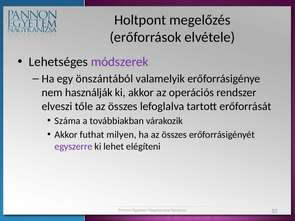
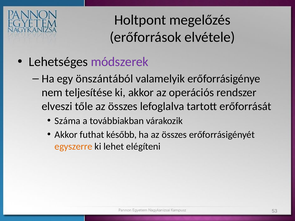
használják: használják -> teljesítése
milyen: milyen -> később
egyszerre colour: purple -> orange
